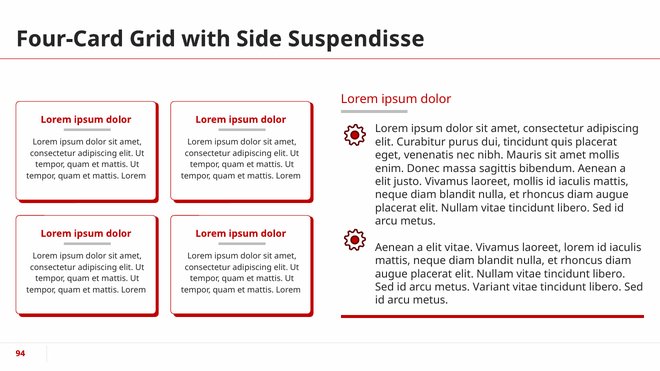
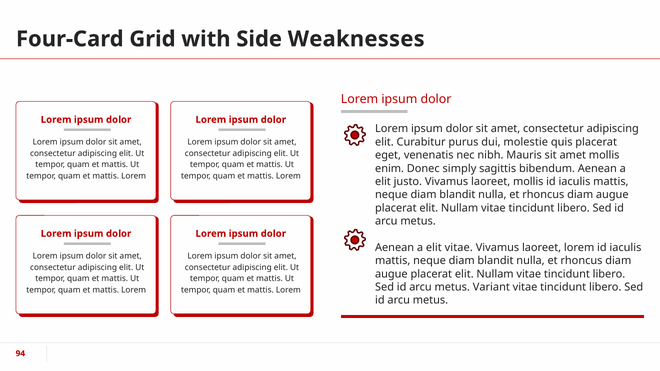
Suspendisse: Suspendisse -> Weaknesses
dui tincidunt: tincidunt -> molestie
massa: massa -> simply
